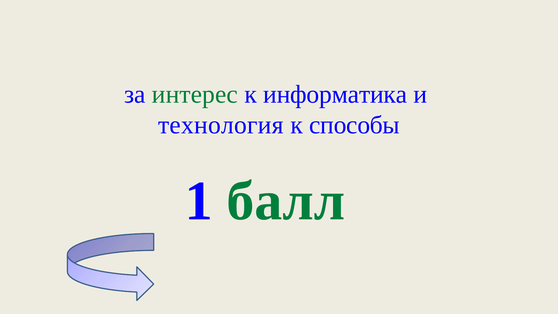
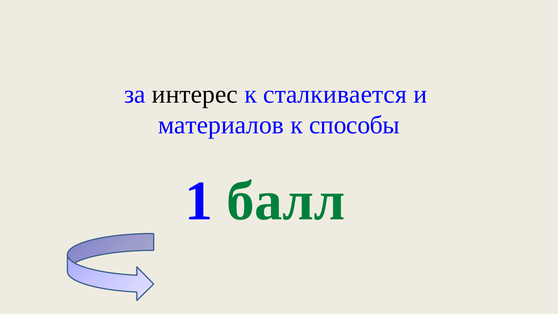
интерес colour: green -> black
информатика: информатика -> сталкивается
технология: технология -> материалов
